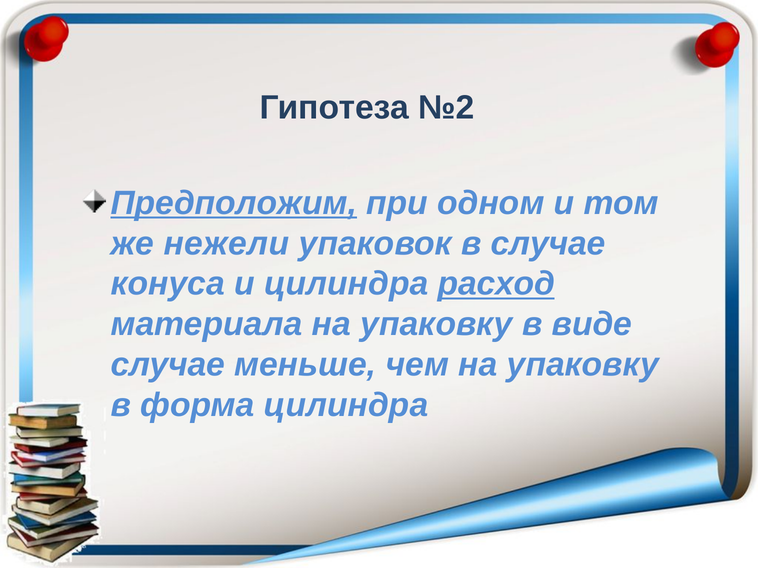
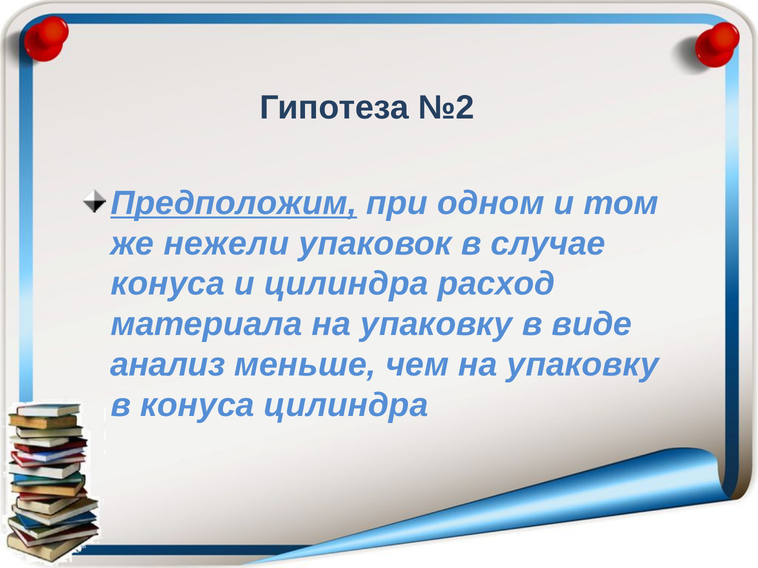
расход underline: present -> none
случае at (168, 365): случае -> анализ
в форма: форма -> конуса
